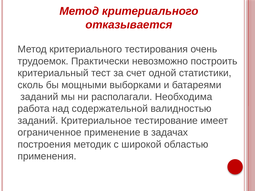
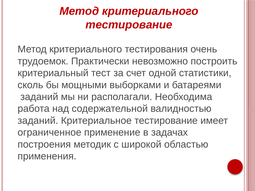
отказывается at (129, 25): отказывается -> тестирование
